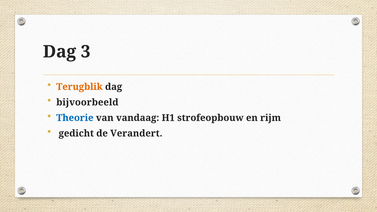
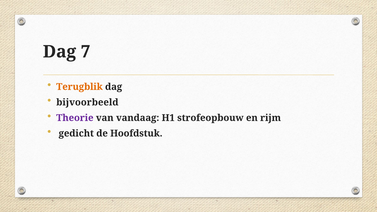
3: 3 -> 7
Theorie colour: blue -> purple
Verandert: Verandert -> Hoofdstuk
